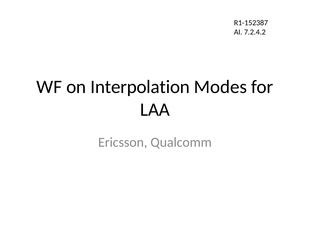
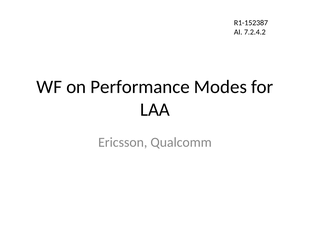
Interpolation: Interpolation -> Performance
